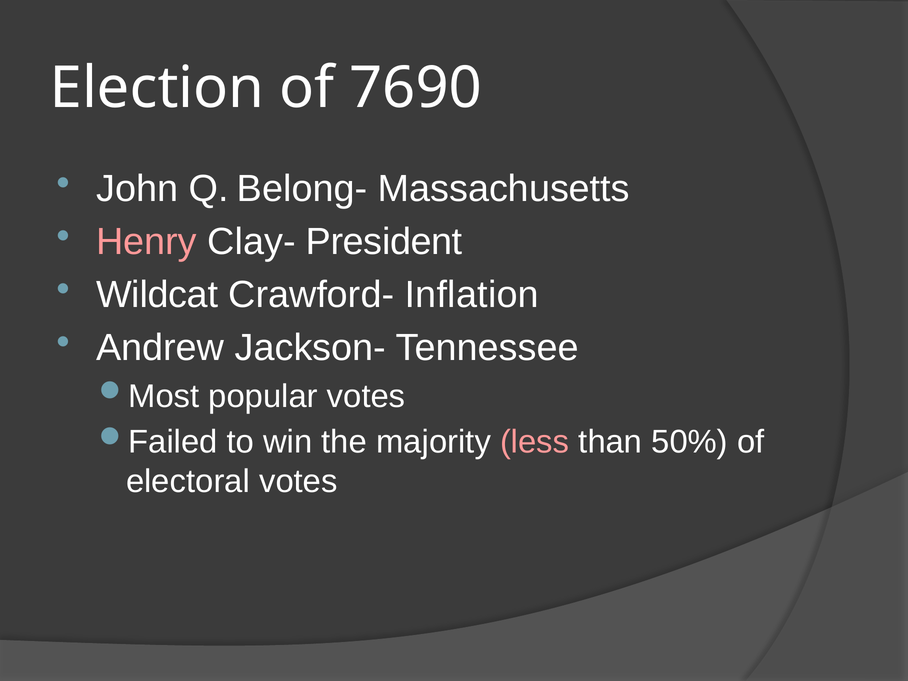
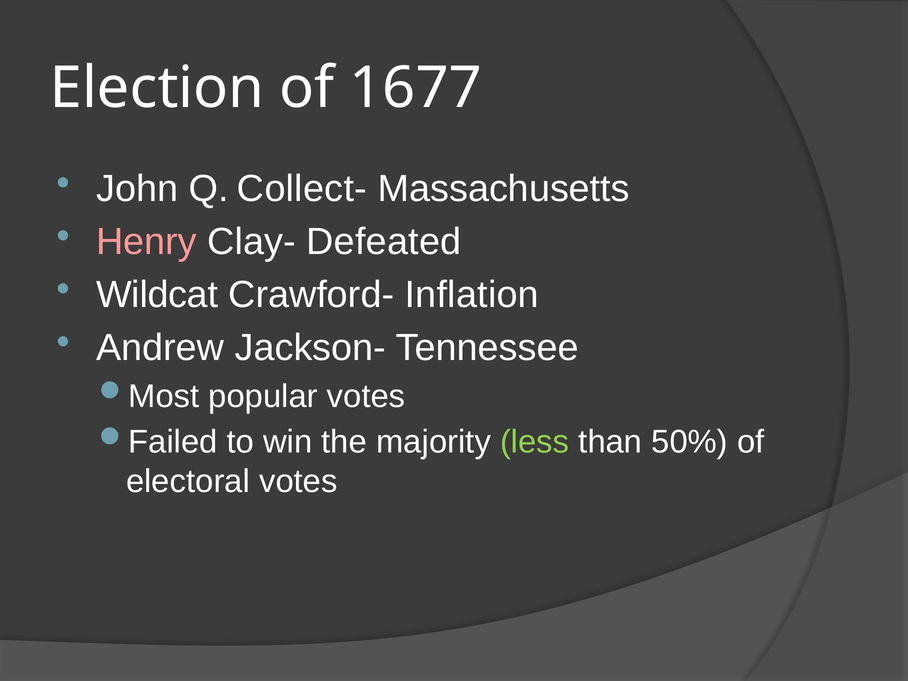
7690: 7690 -> 1677
Belong-: Belong- -> Collect-
President: President -> Defeated
less colour: pink -> light green
